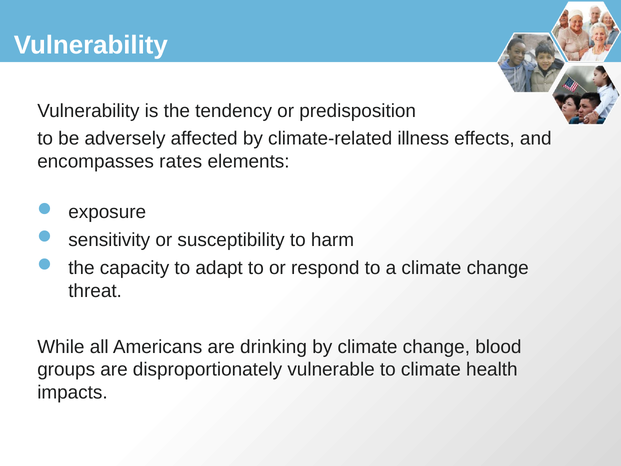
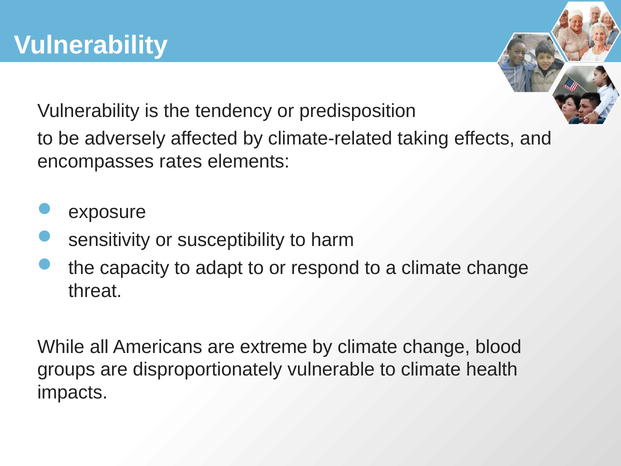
illness: illness -> taking
drinking: drinking -> extreme
